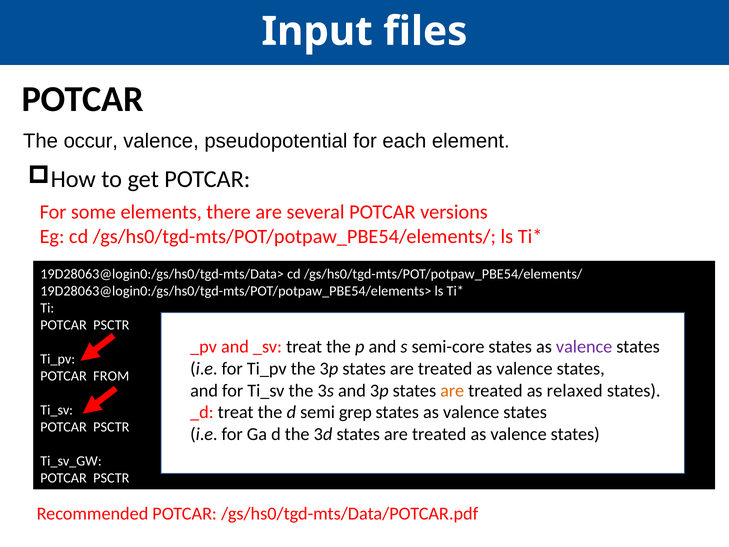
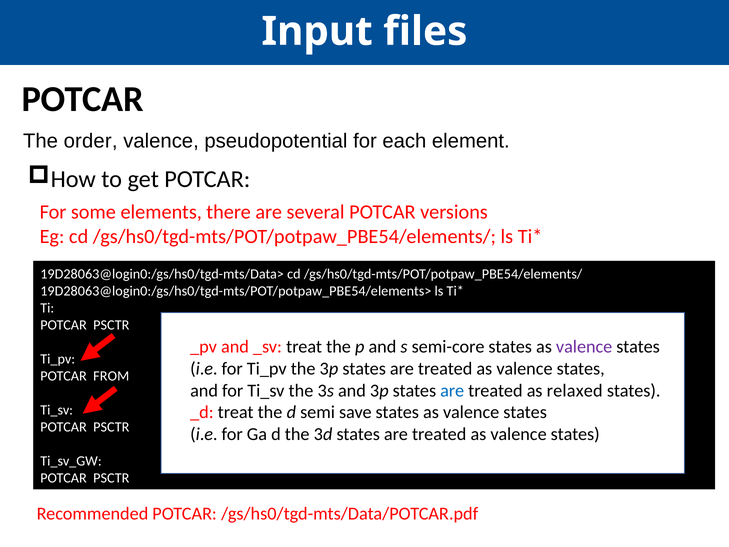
occur: occur -> order
are at (452, 390) colour: orange -> blue
grep: grep -> save
